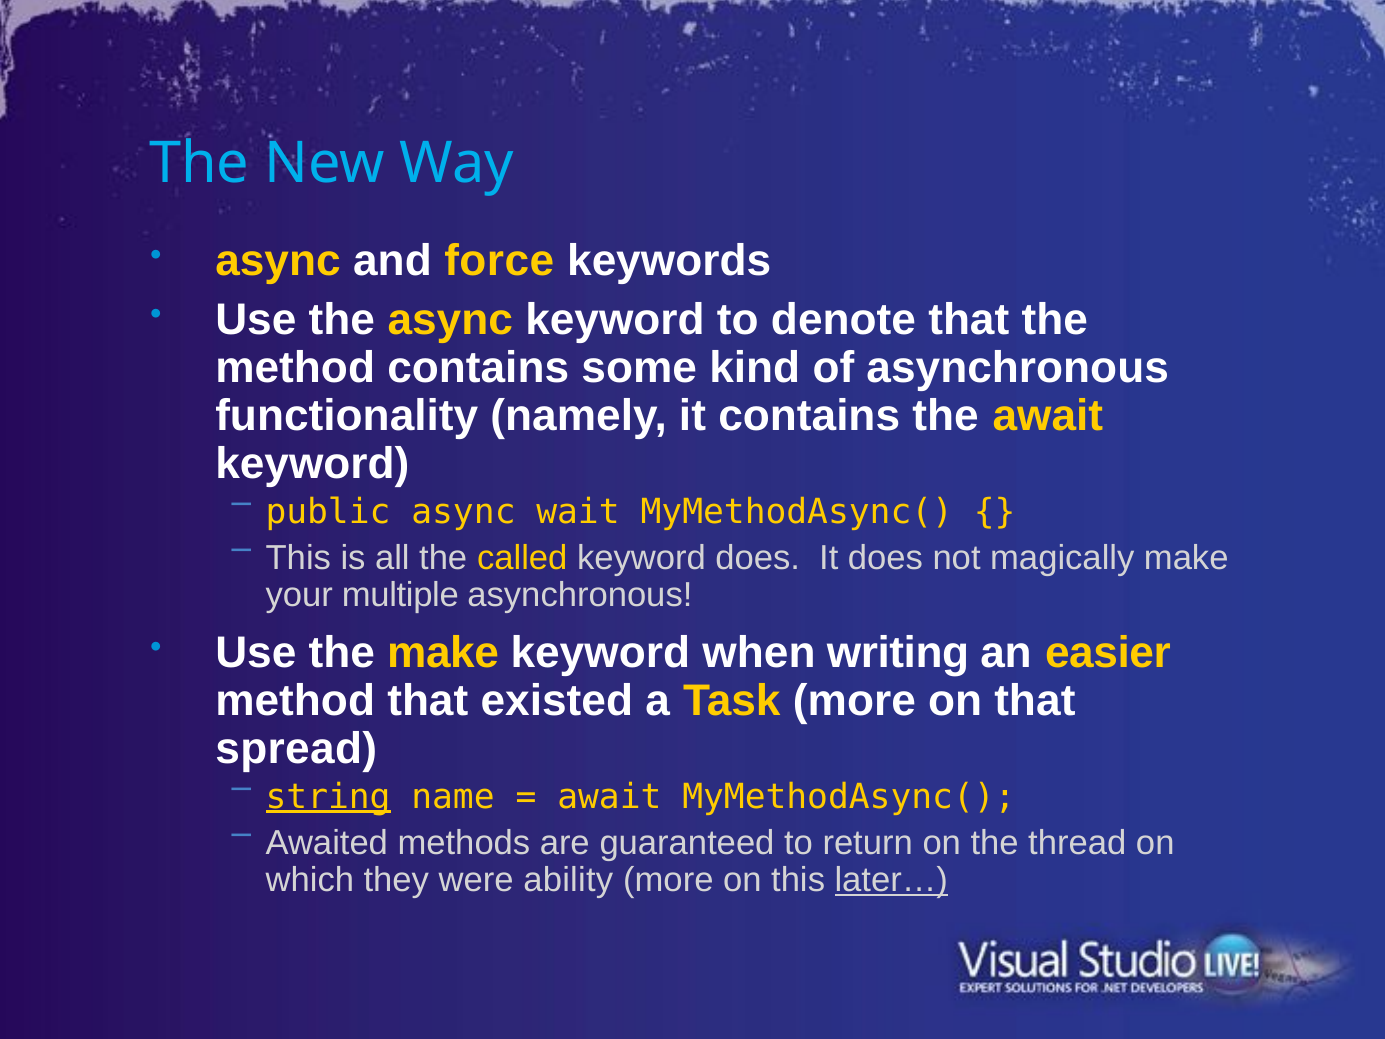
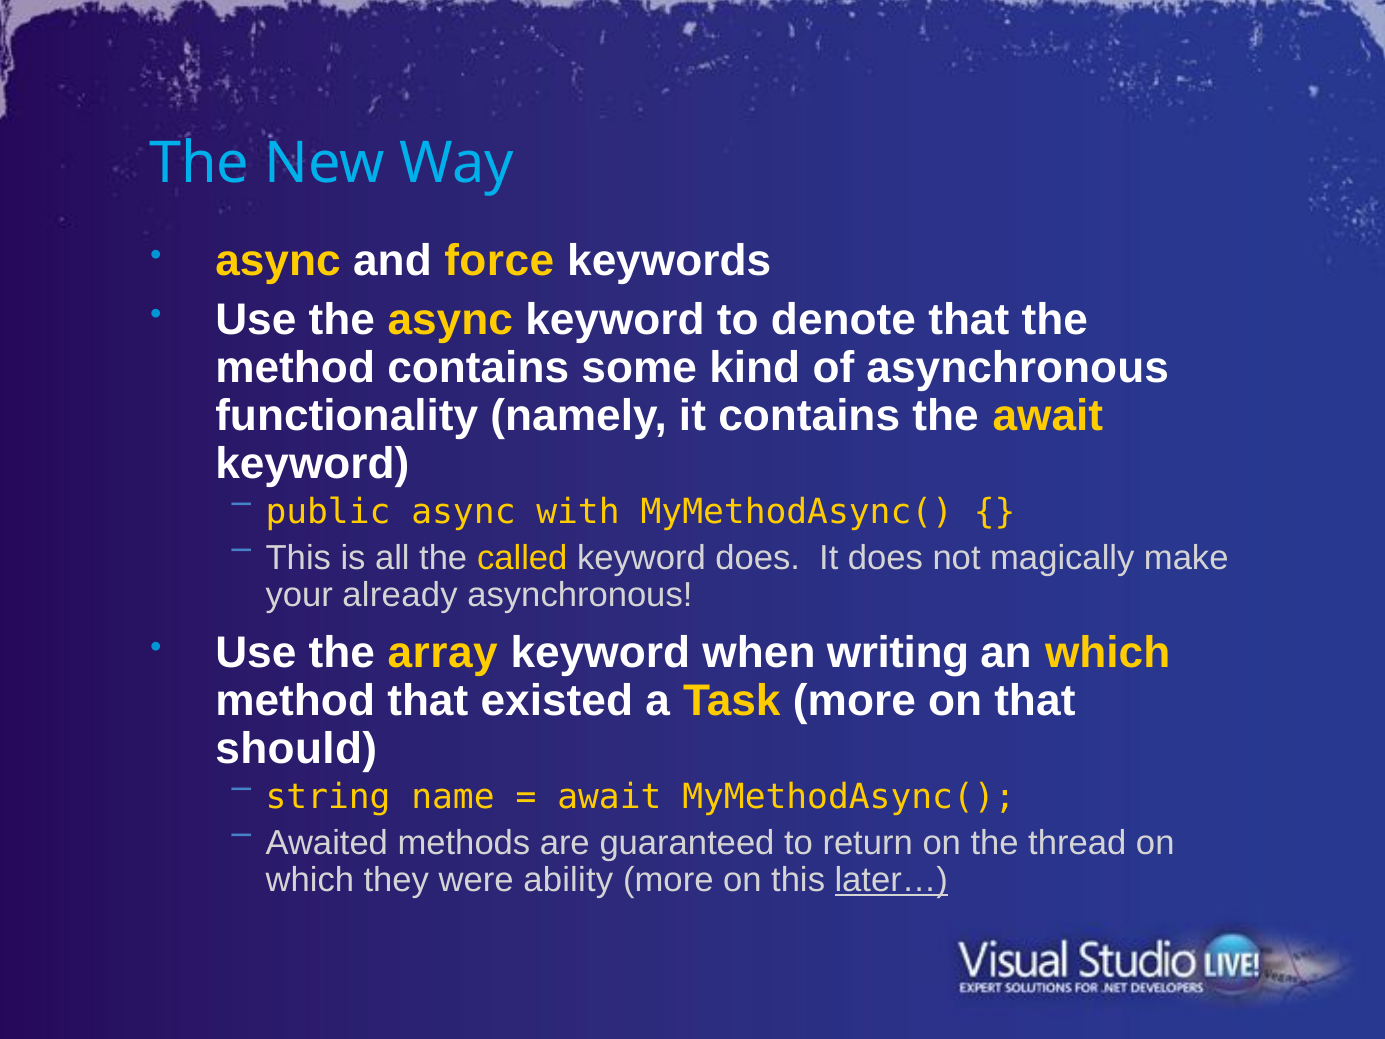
wait: wait -> with
multiple: multiple -> already
the make: make -> array
an easier: easier -> which
spread: spread -> should
string underline: present -> none
